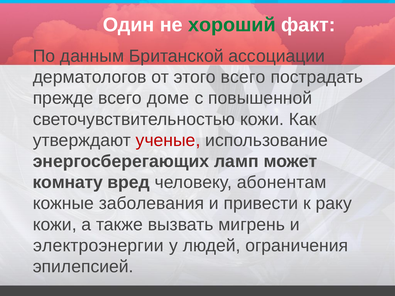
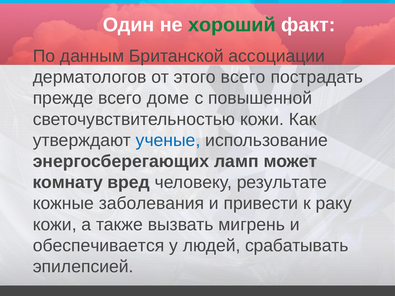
ученые colour: red -> blue
абонентам: абонентам -> результате
электроэнергии: электроэнергии -> обеспечивается
ограничения: ограничения -> срабатывать
